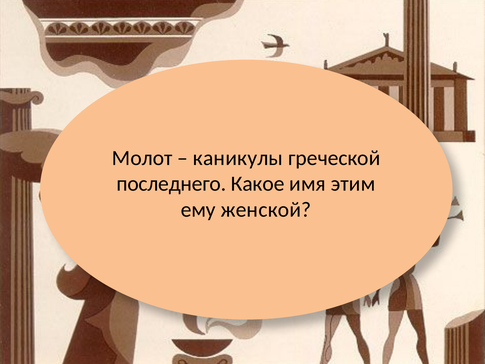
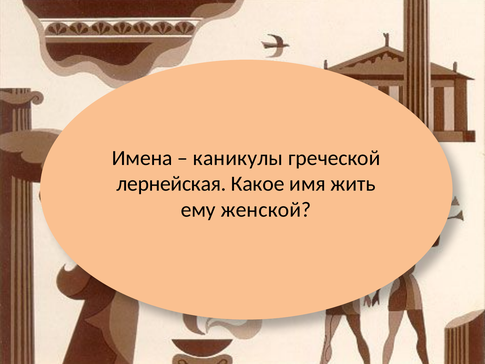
Молот: Молот -> Имена
последнего: последнего -> лернейская
этим: этим -> жить
